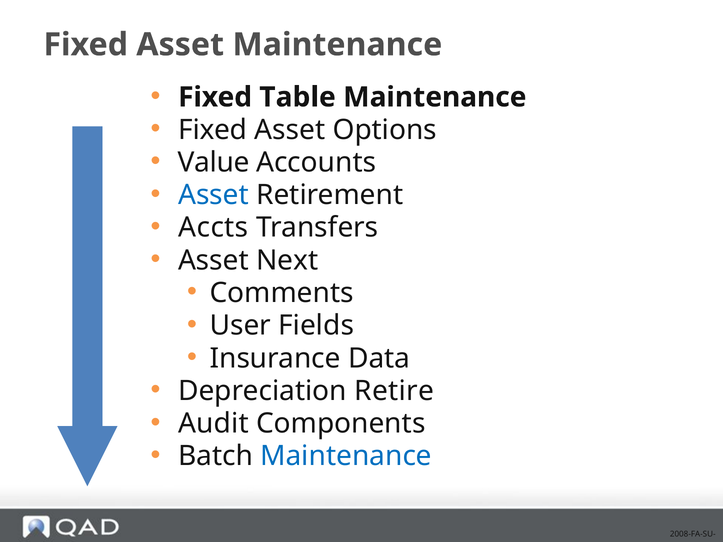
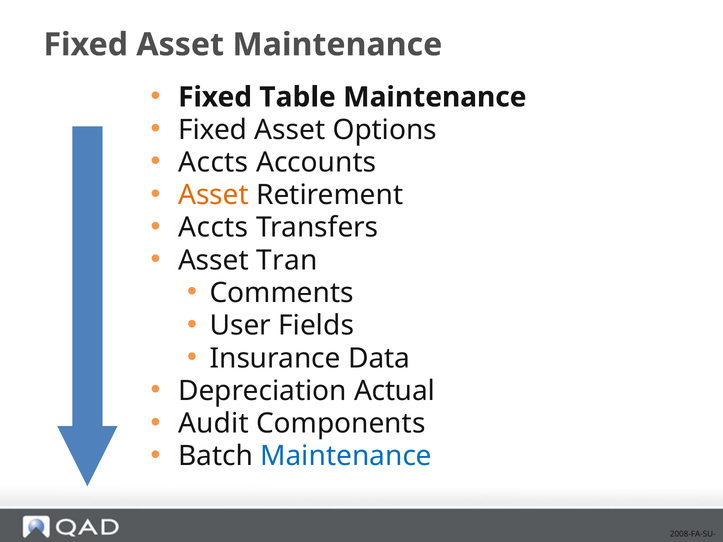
Value at (214, 163): Value -> Accts
Asset at (213, 195) colour: blue -> orange
Next: Next -> Tran
Retire: Retire -> Actual
